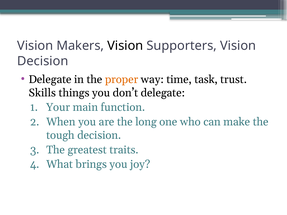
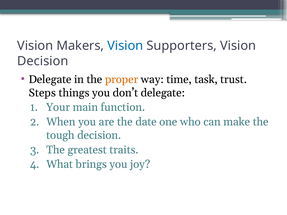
Vision at (125, 46) colour: black -> blue
Skills: Skills -> Steps
long: long -> date
